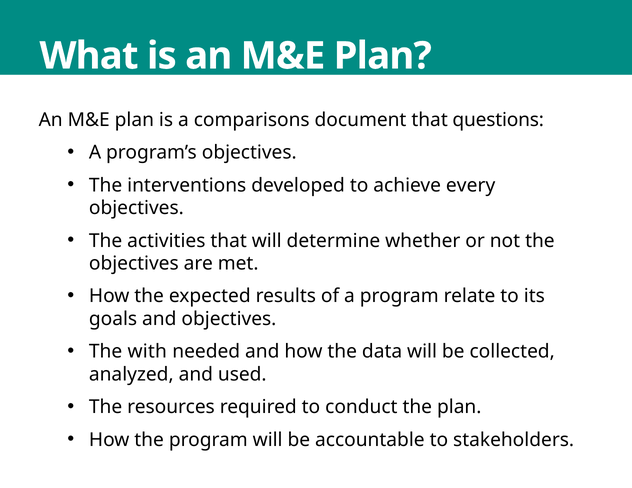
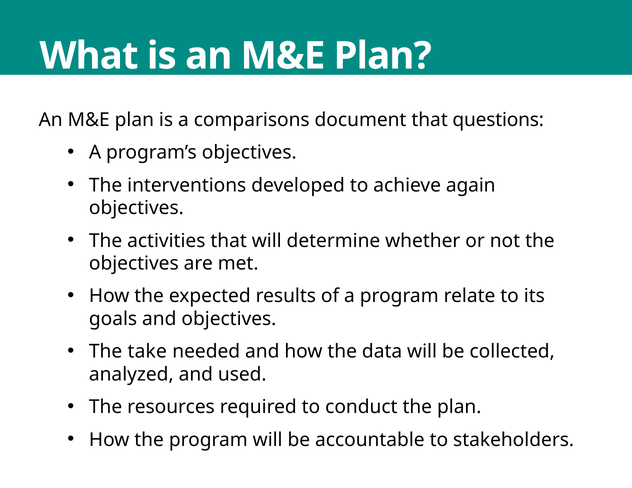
every: every -> again
with: with -> take
